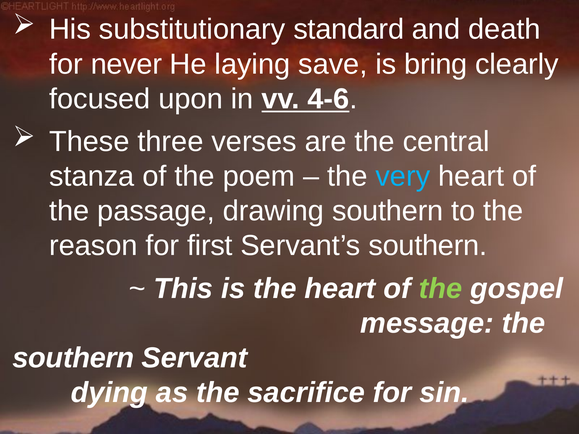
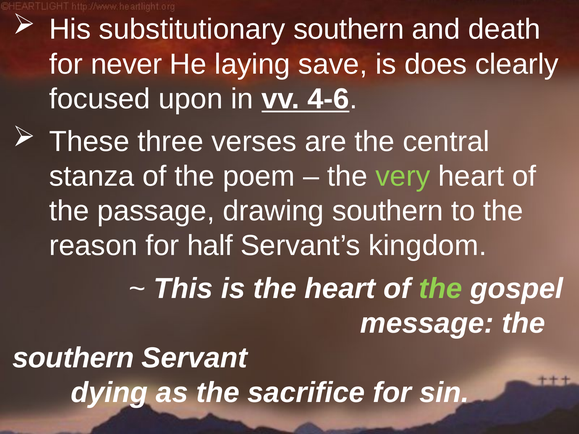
substitutionary standard: standard -> southern
bring: bring -> does
very colour: light blue -> light green
first: first -> half
Servant’s southern: southern -> kingdom
